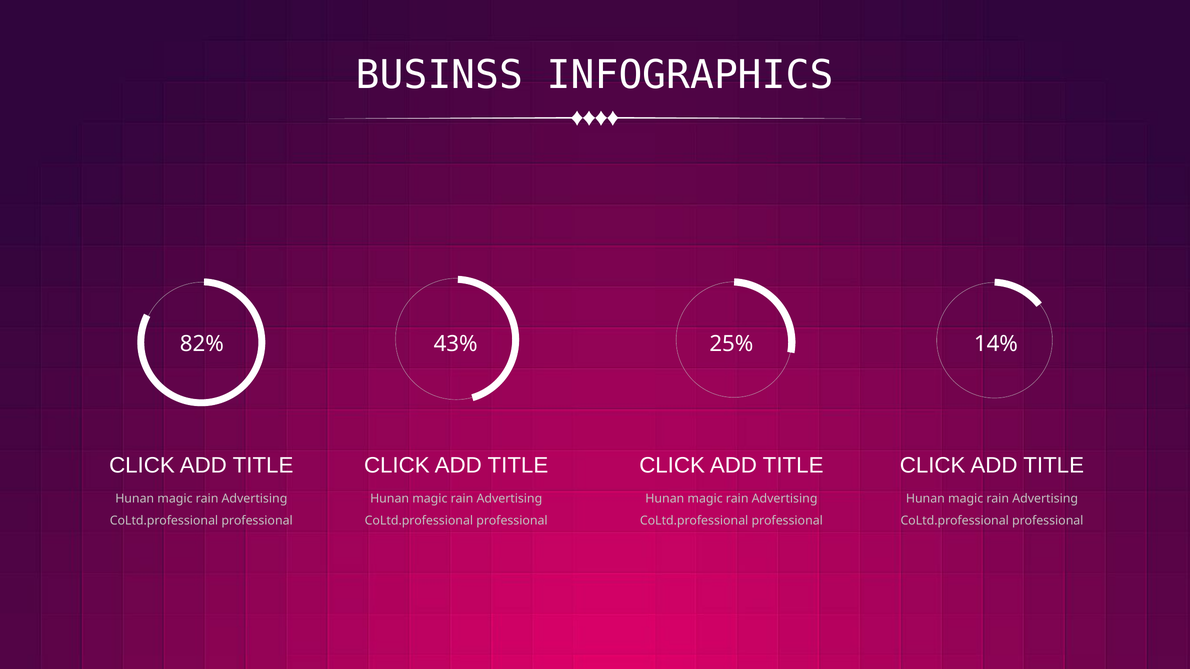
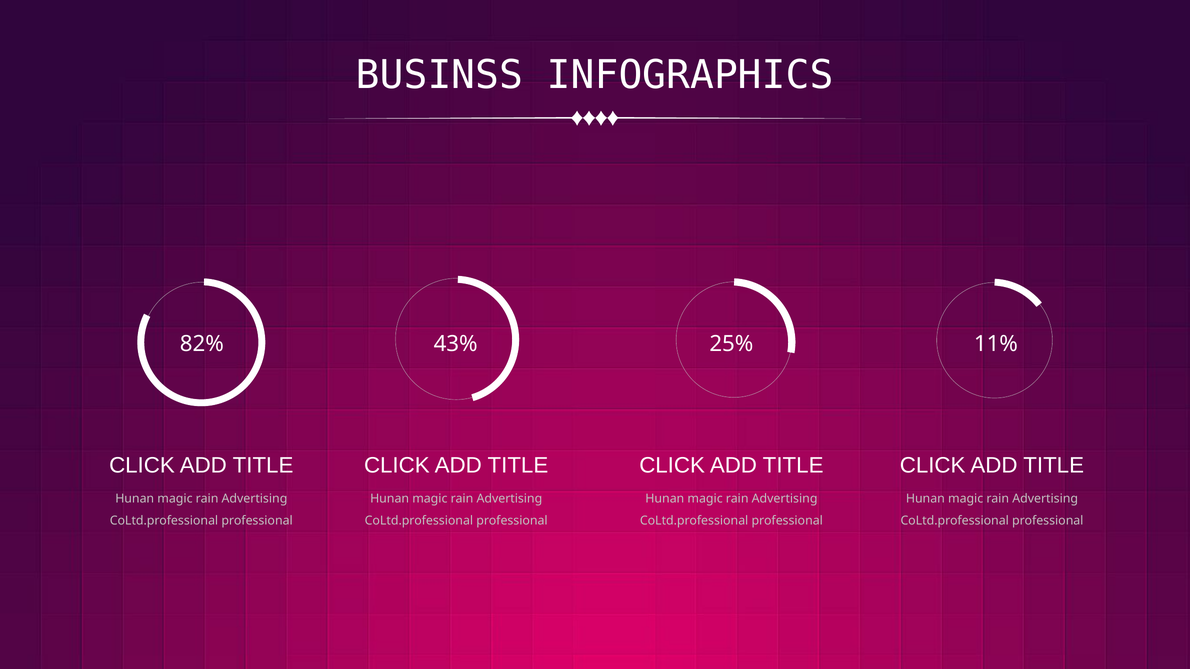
14%: 14% -> 11%
